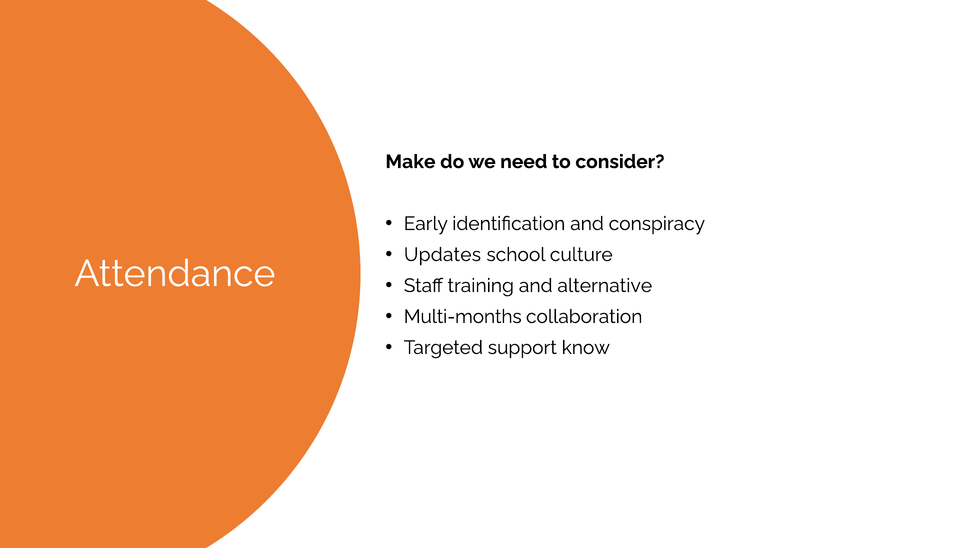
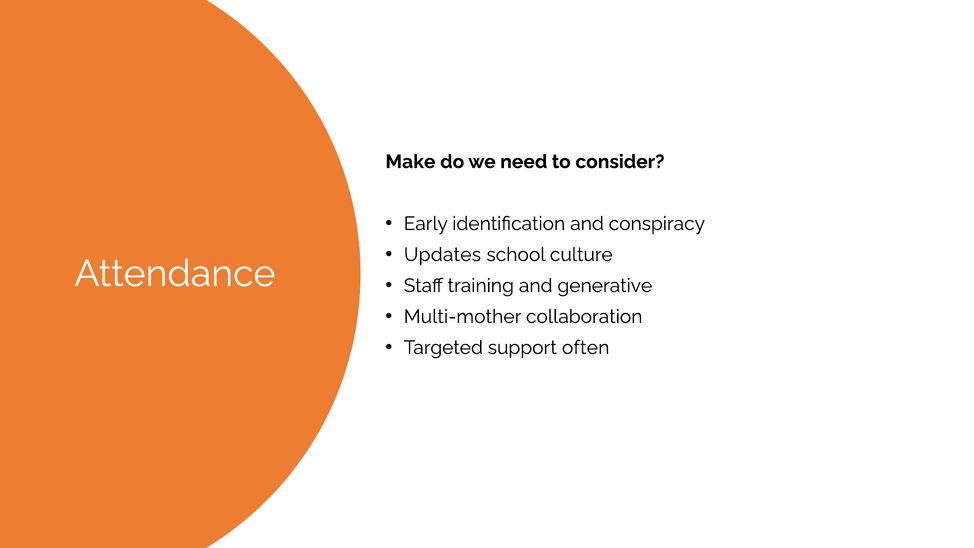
alternative: alternative -> generative
Multi-months: Multi-months -> Multi-mother
know: know -> often
